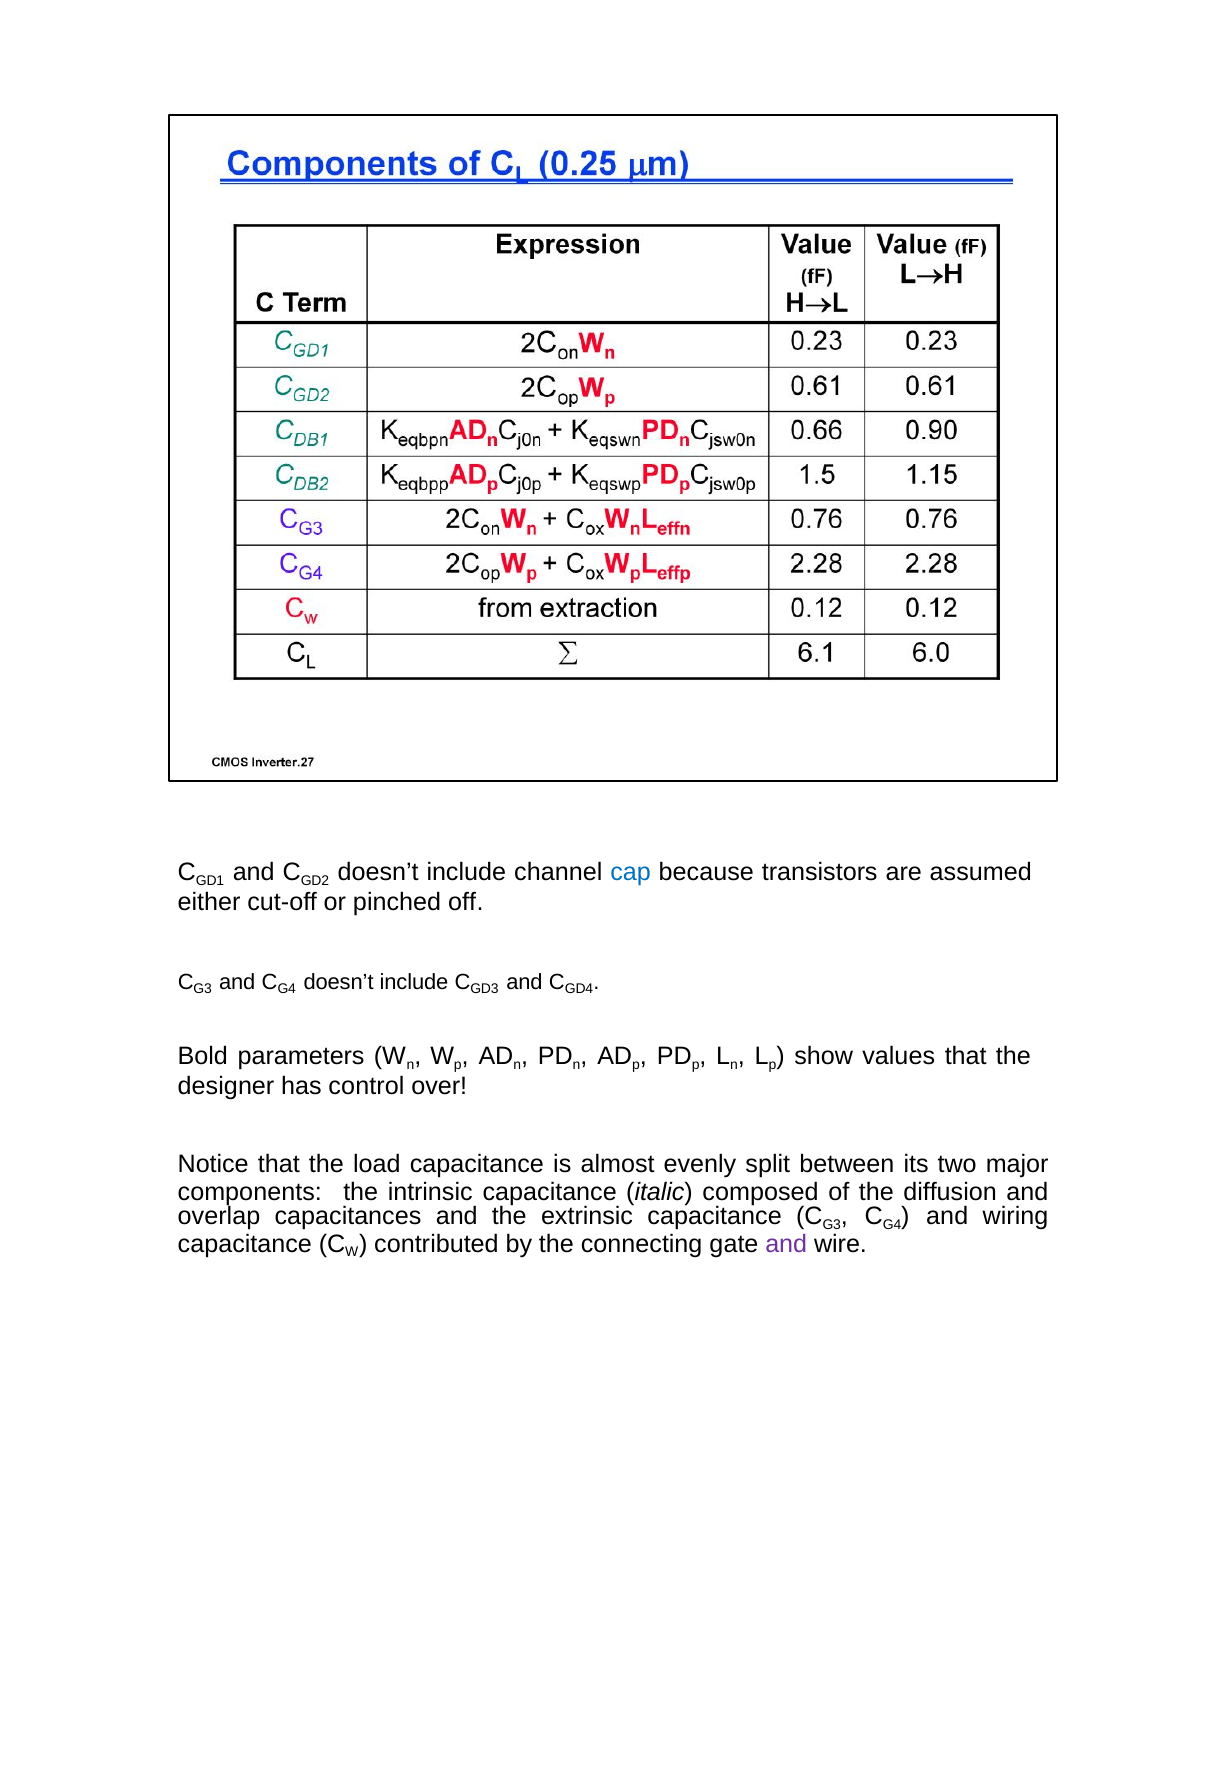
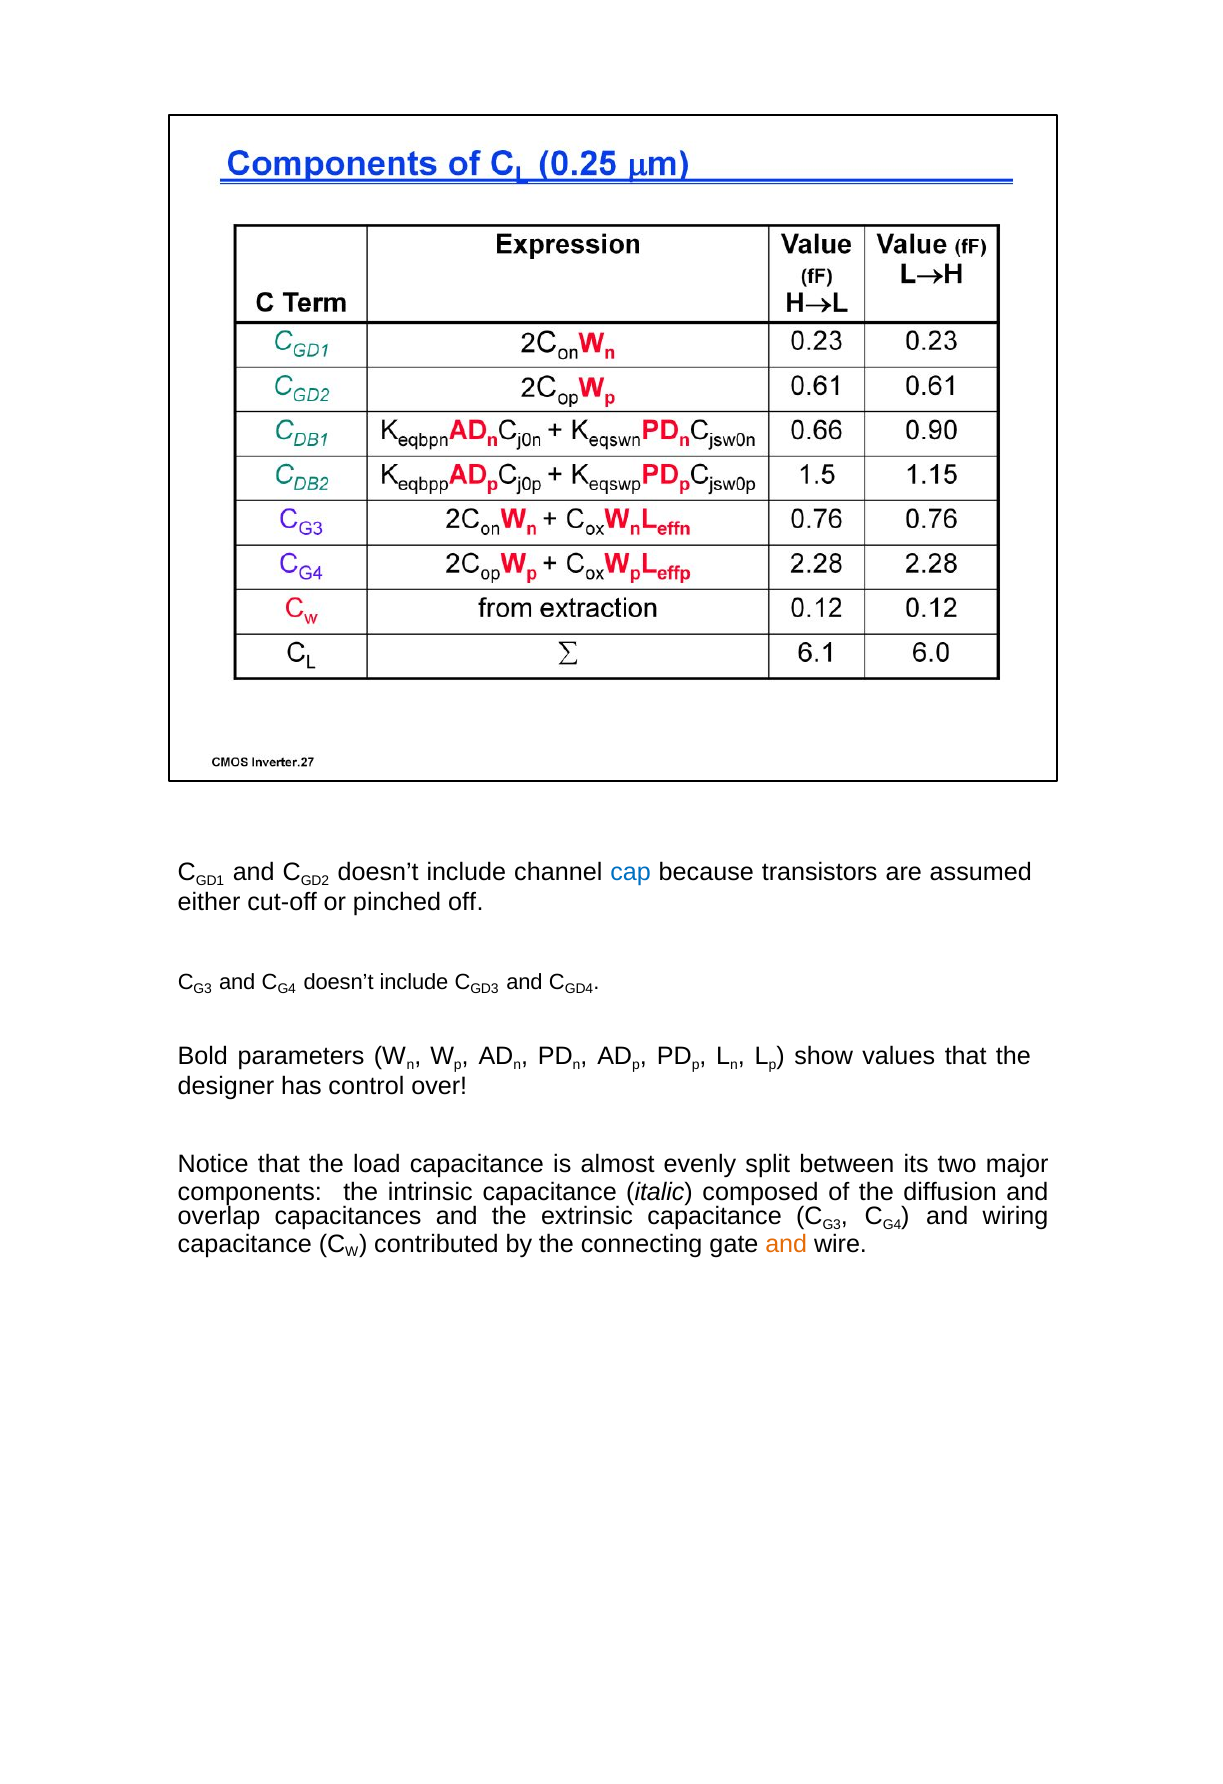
and at (786, 1243) colour: purple -> orange
